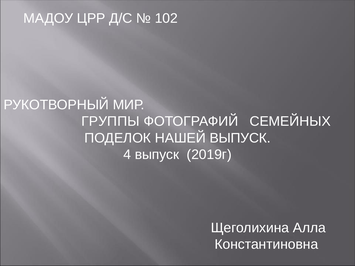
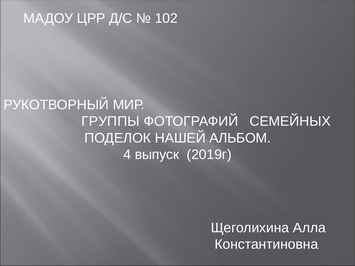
НАШЕЙ ВЫПУСК: ВЫПУСК -> АЛЬБОМ
